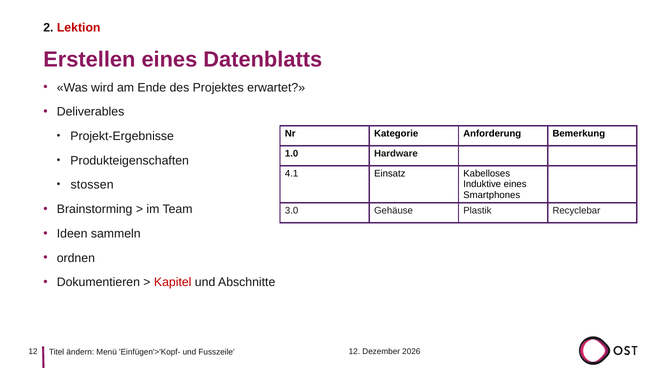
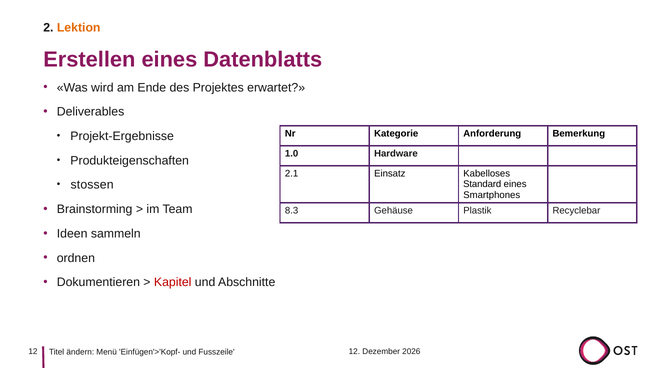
Lektion colour: red -> orange
4.1: 4.1 -> 2.1
Induktive: Induktive -> Standard
3.0: 3.0 -> 8.3
